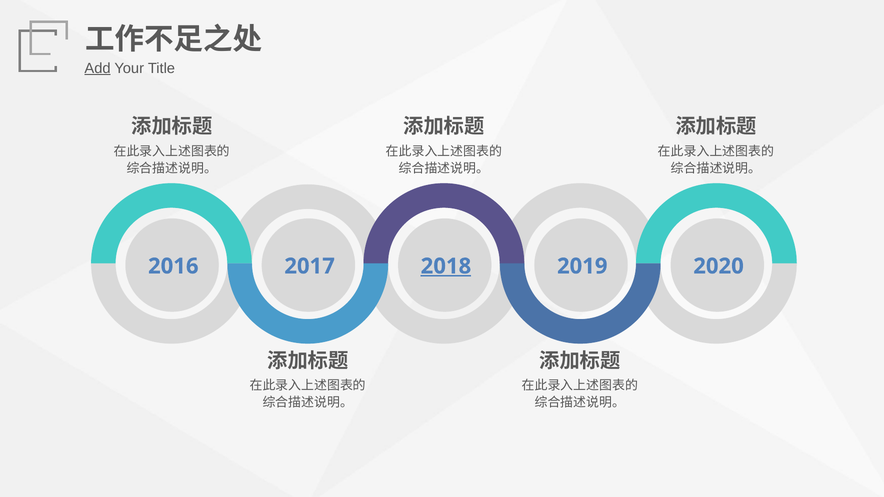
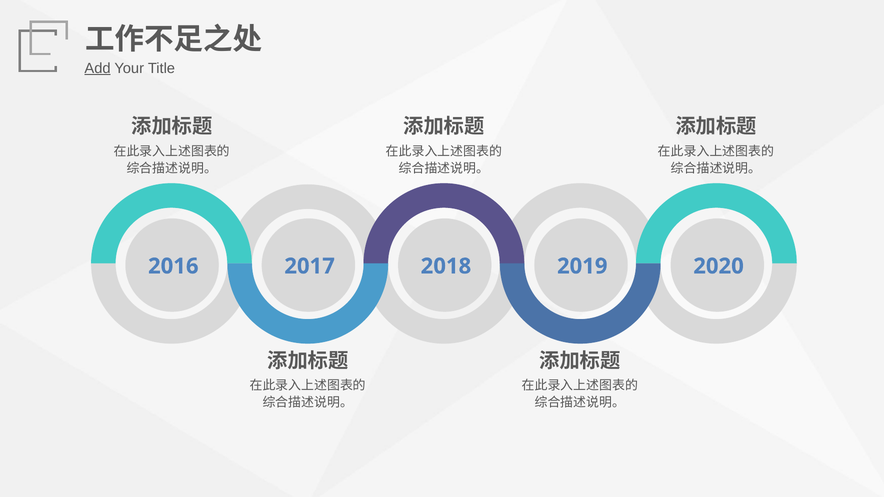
2018 underline: present -> none
